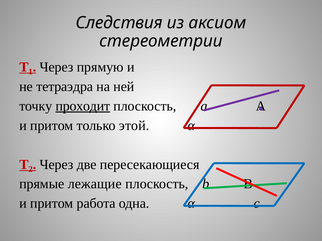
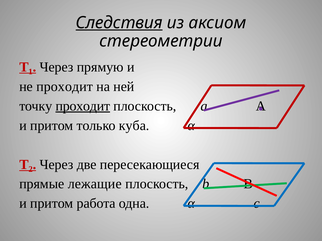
Следствия underline: none -> present
не тетраэдра: тетраэдра -> проходит
этой: этой -> куба
